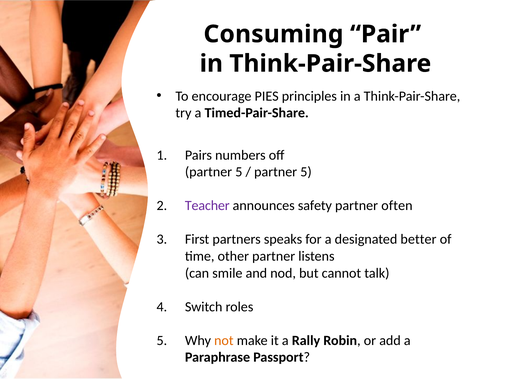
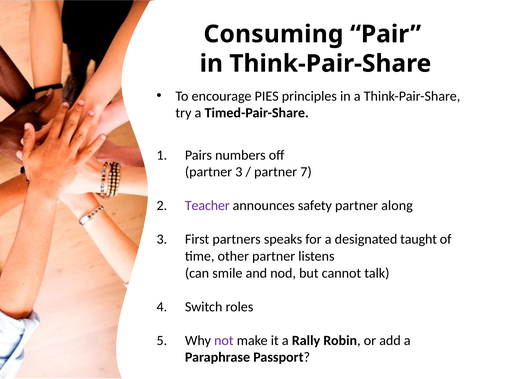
5 at (239, 172): 5 -> 3
5 at (306, 172): 5 -> 7
often: often -> along
better: better -> taught
not colour: orange -> purple
